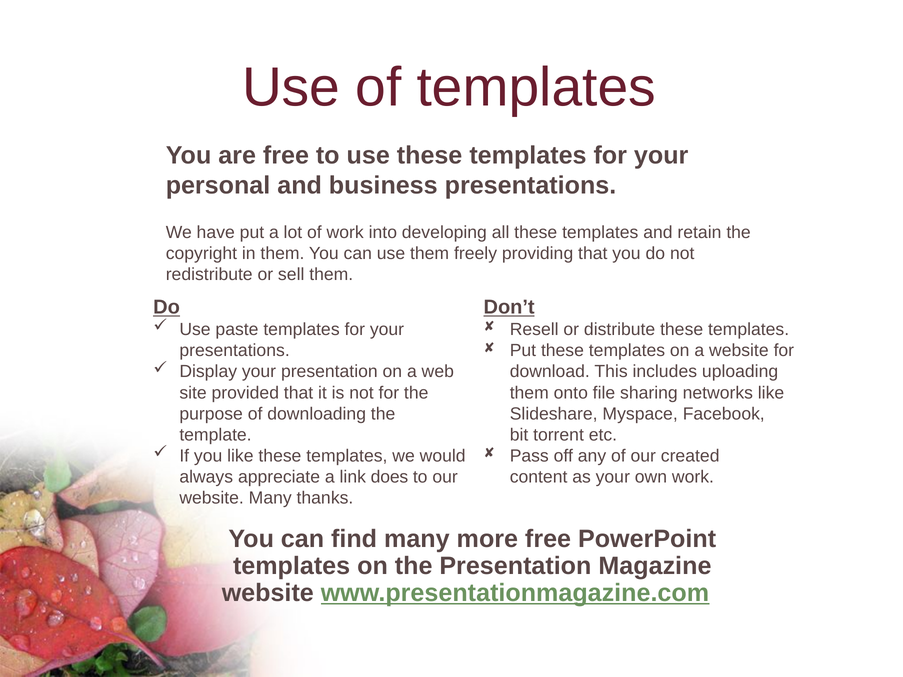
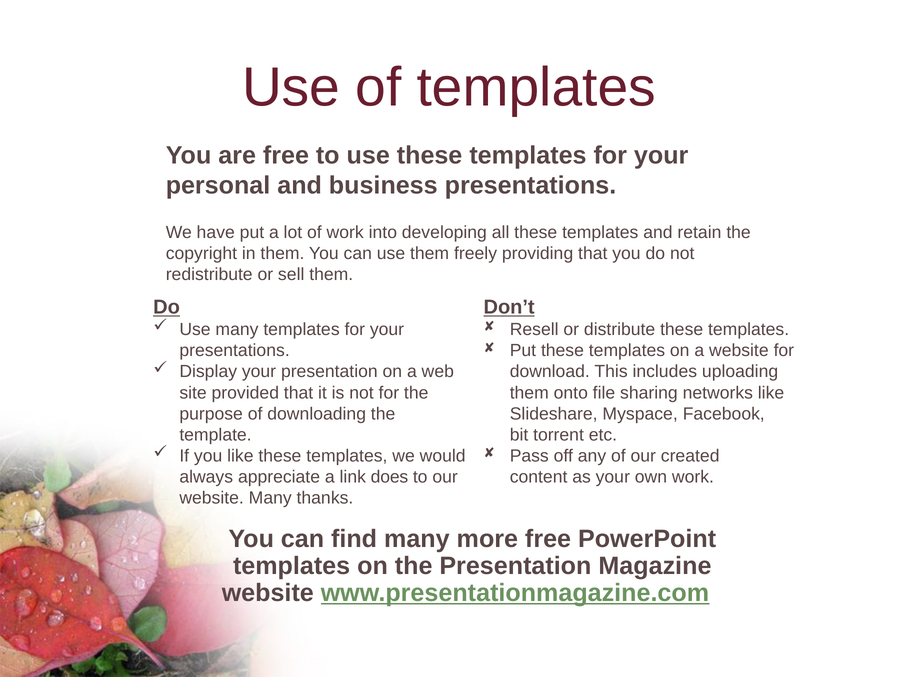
Use paste: paste -> many
